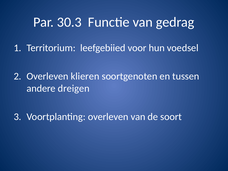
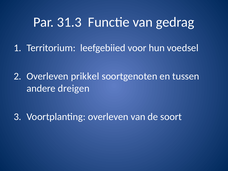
30.3: 30.3 -> 31.3
klieren: klieren -> prikkel
